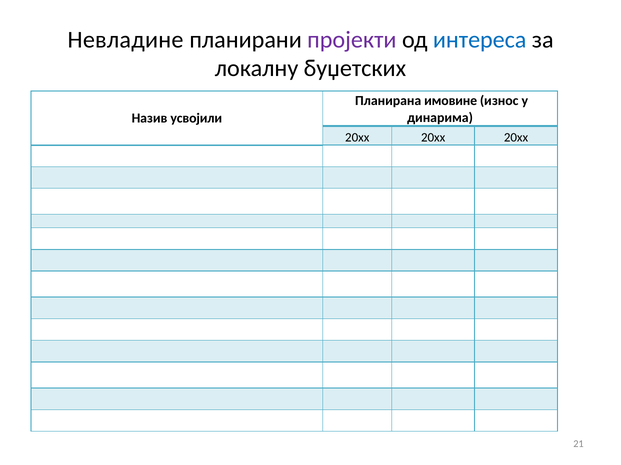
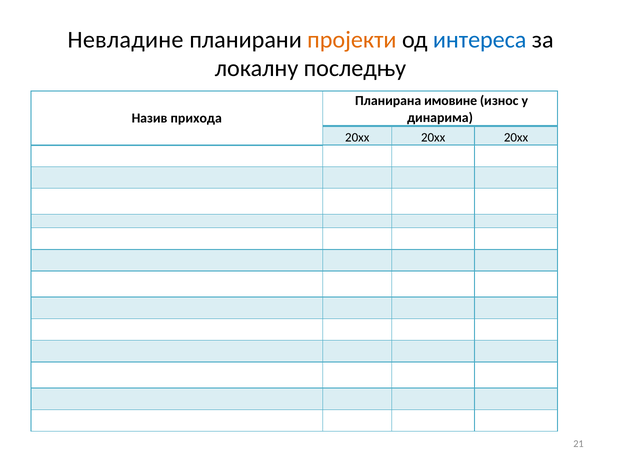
пројекти colour: purple -> orange
буџетских: буџетских -> последњу
усвојили: усвојили -> прихода
